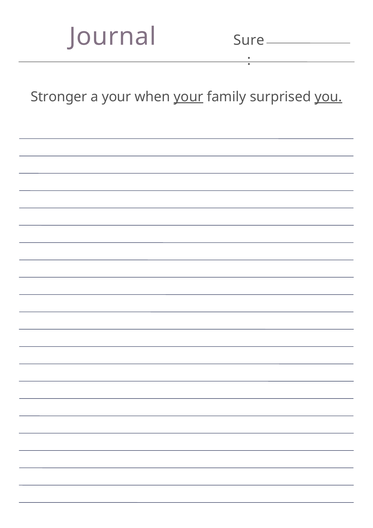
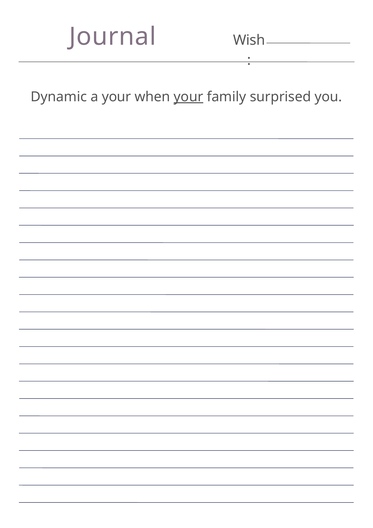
Sure: Sure -> Wish
Stronger: Stronger -> Dynamic
you underline: present -> none
